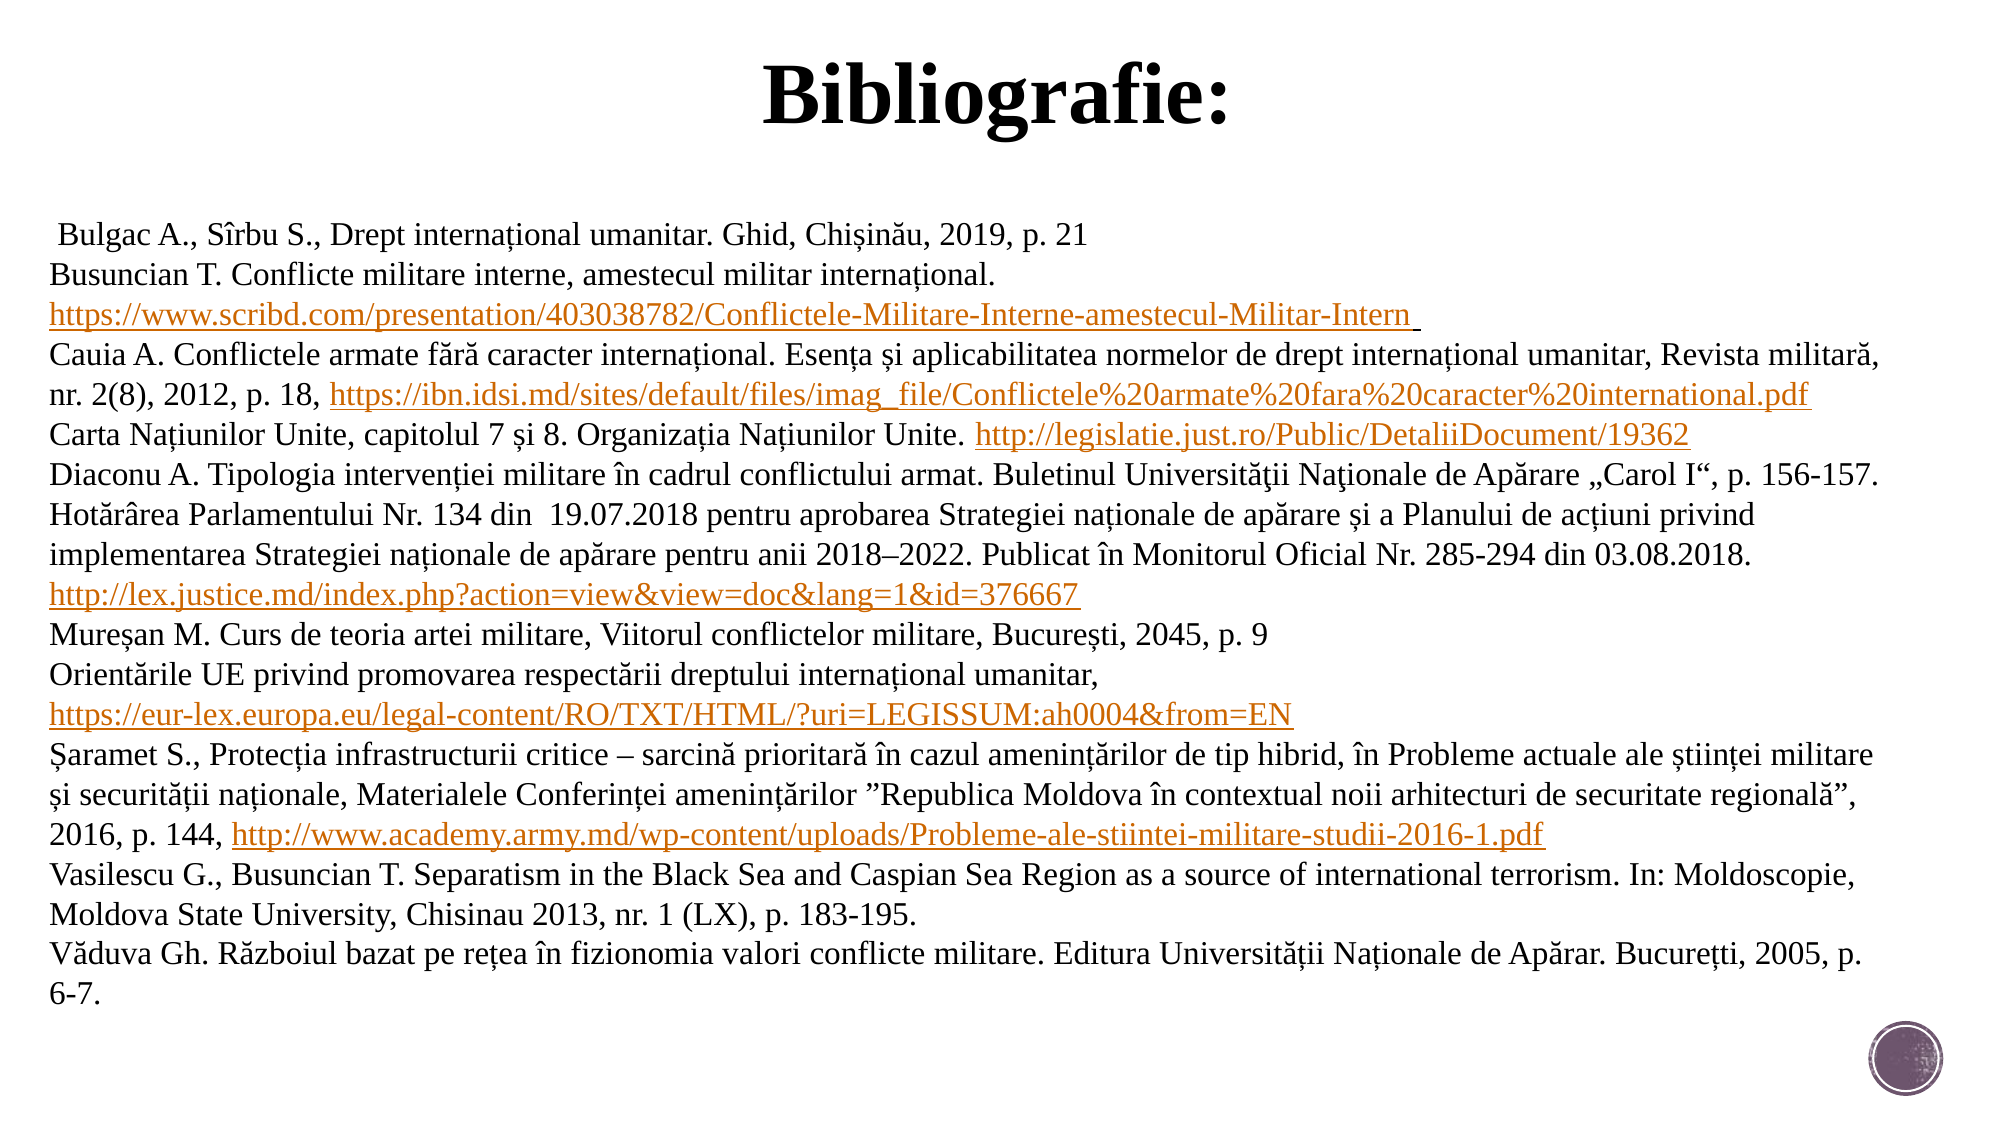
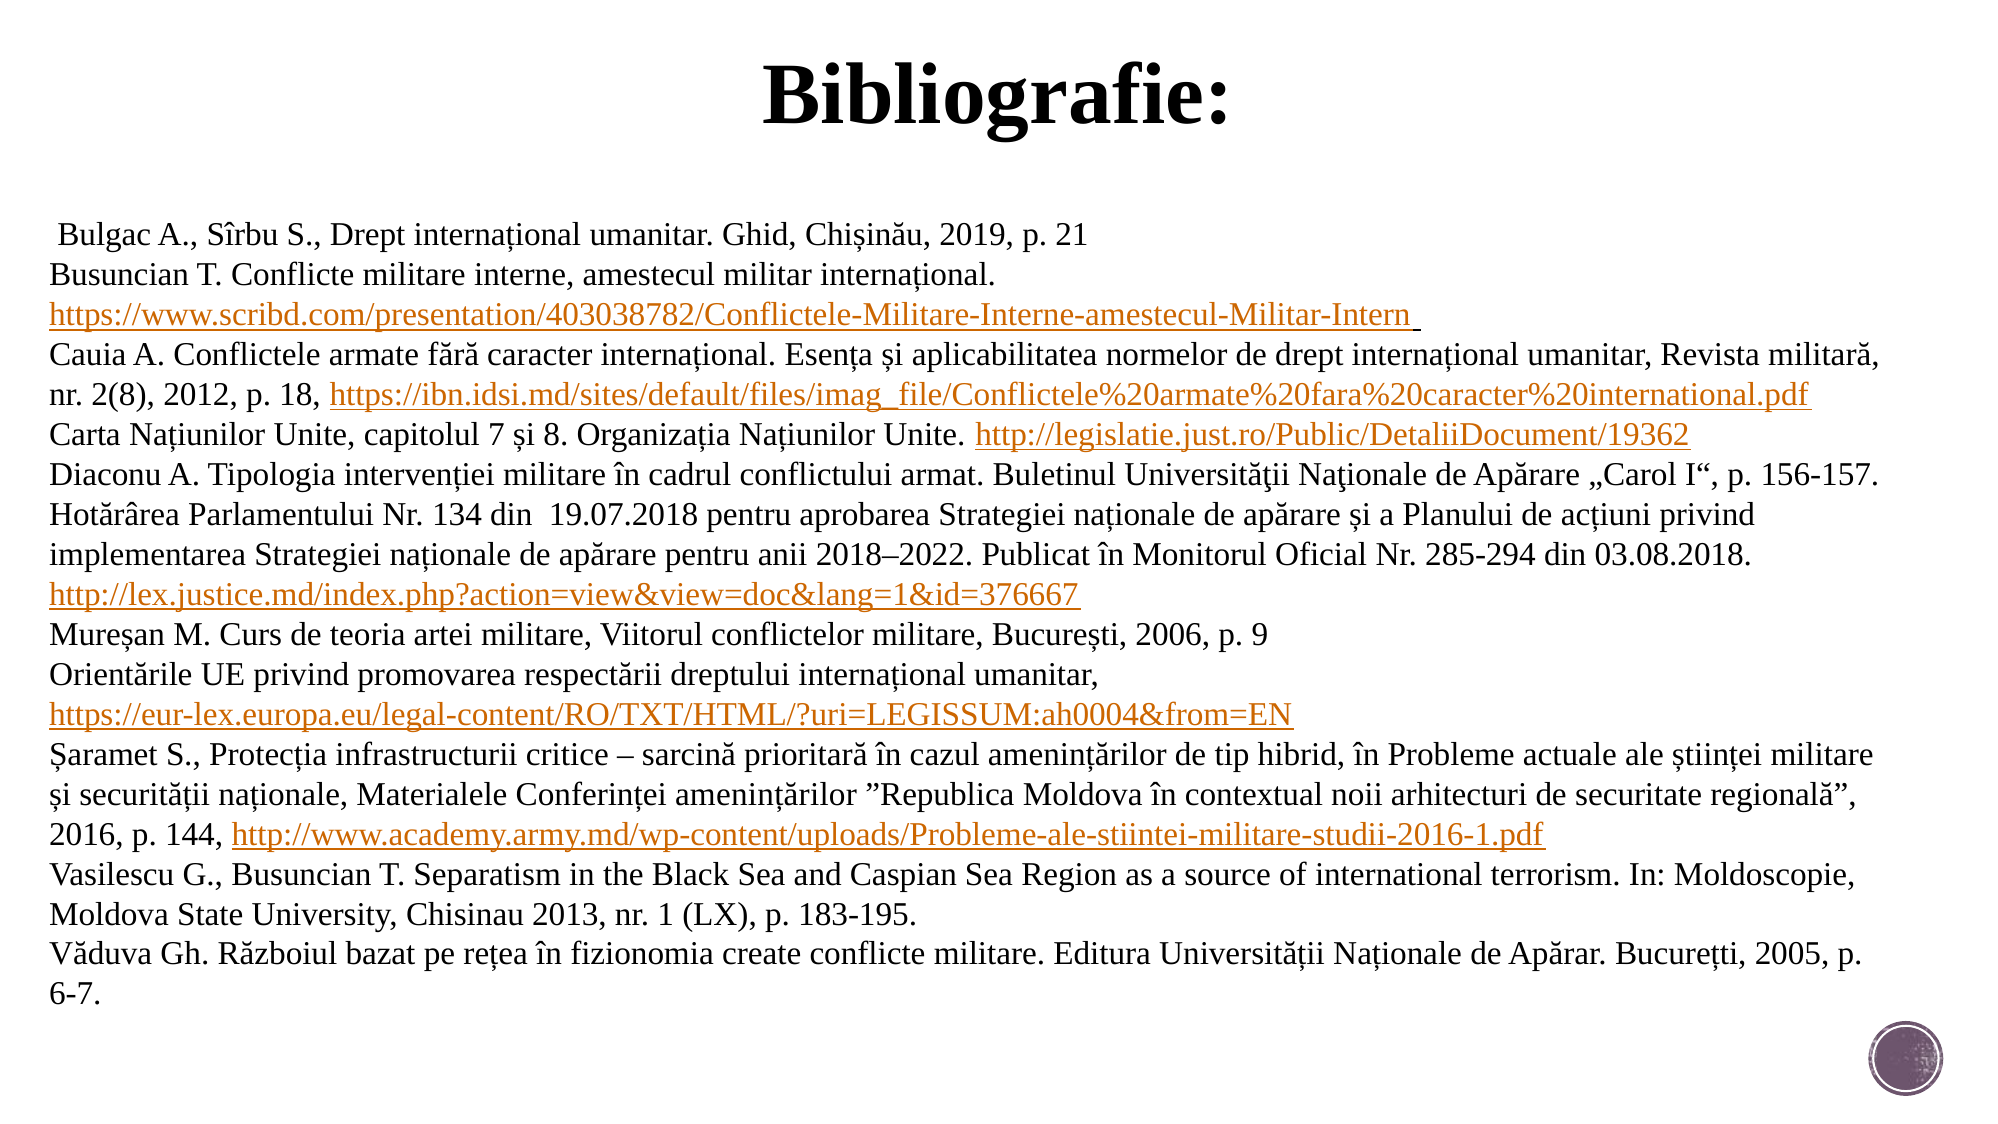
2045: 2045 -> 2006
valori: valori -> create
